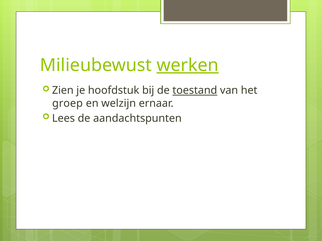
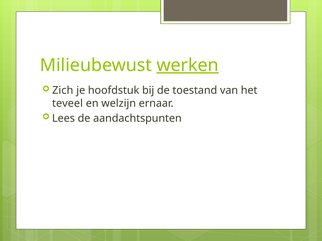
Zien: Zien -> Zich
toestand underline: present -> none
groep: groep -> teveel
